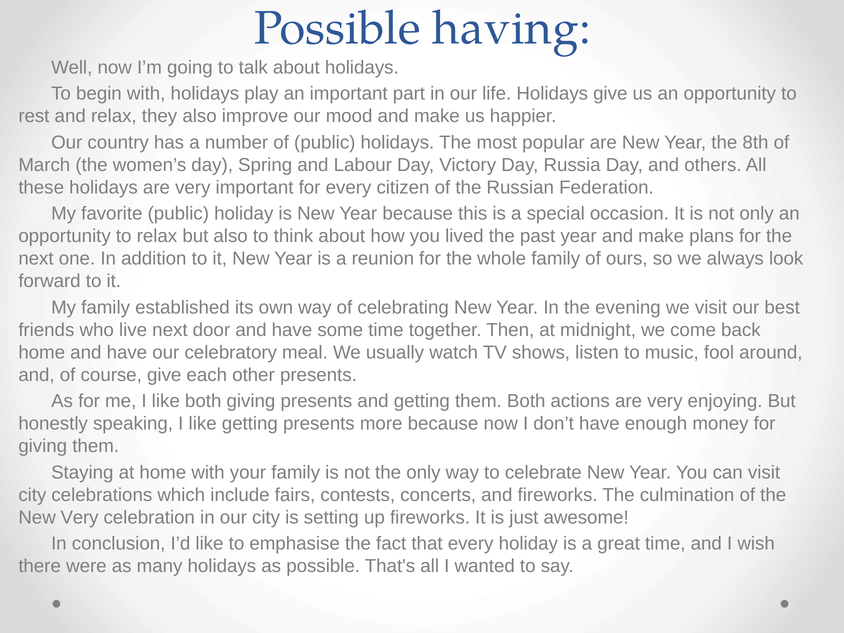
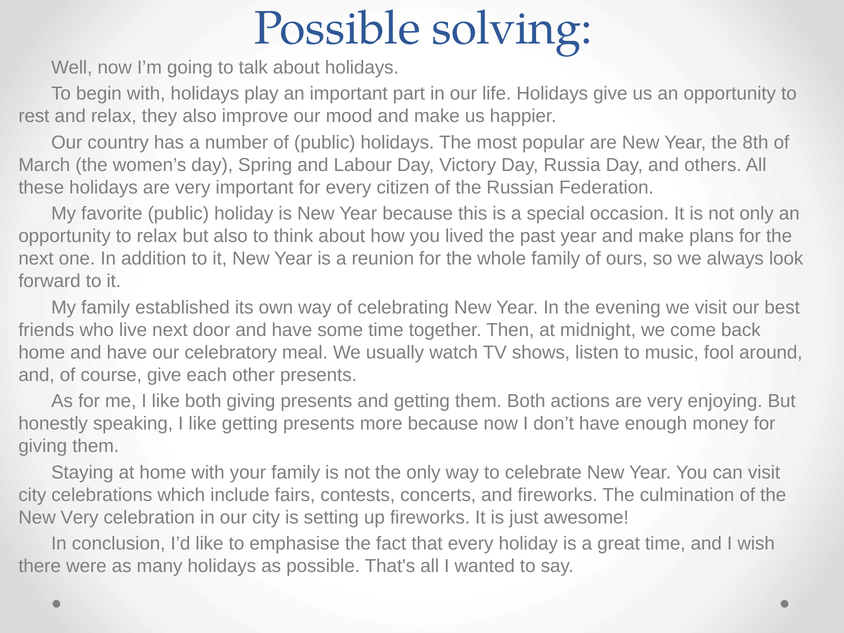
having: having -> solving
